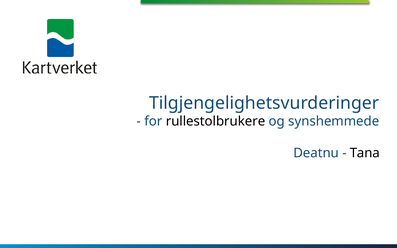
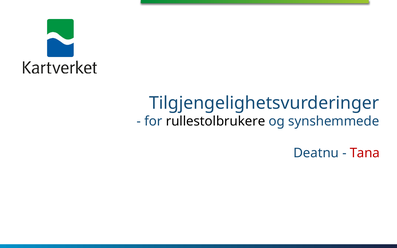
Tana colour: black -> red
